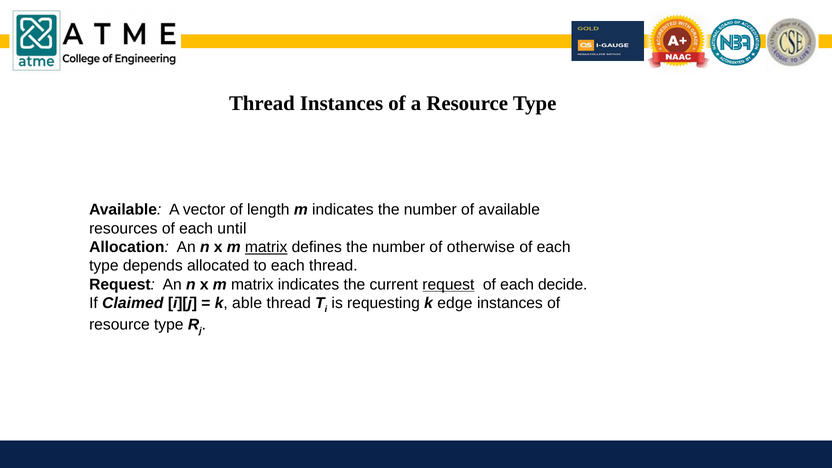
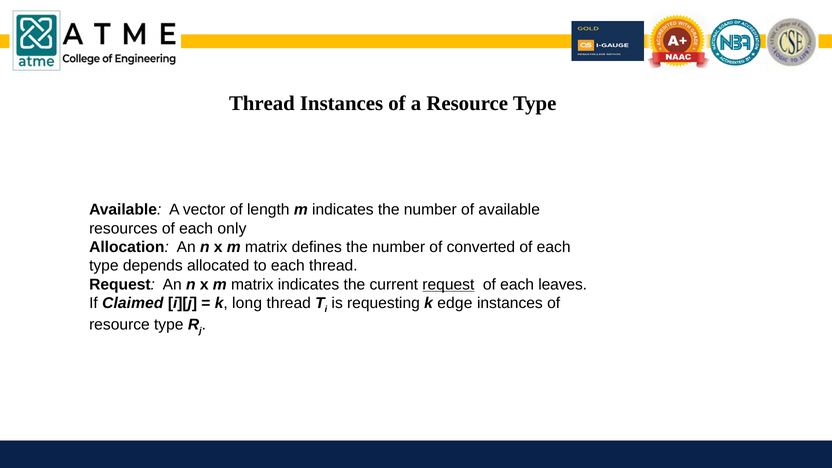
until: until -> only
matrix at (266, 247) underline: present -> none
otherwise: otherwise -> converted
decide: decide -> leaves
able: able -> long
